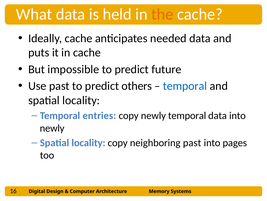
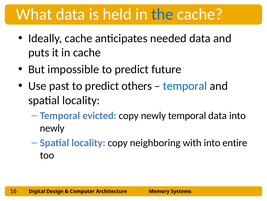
the colour: orange -> blue
entries: entries -> evicted
neighboring past: past -> with
pages: pages -> entire
